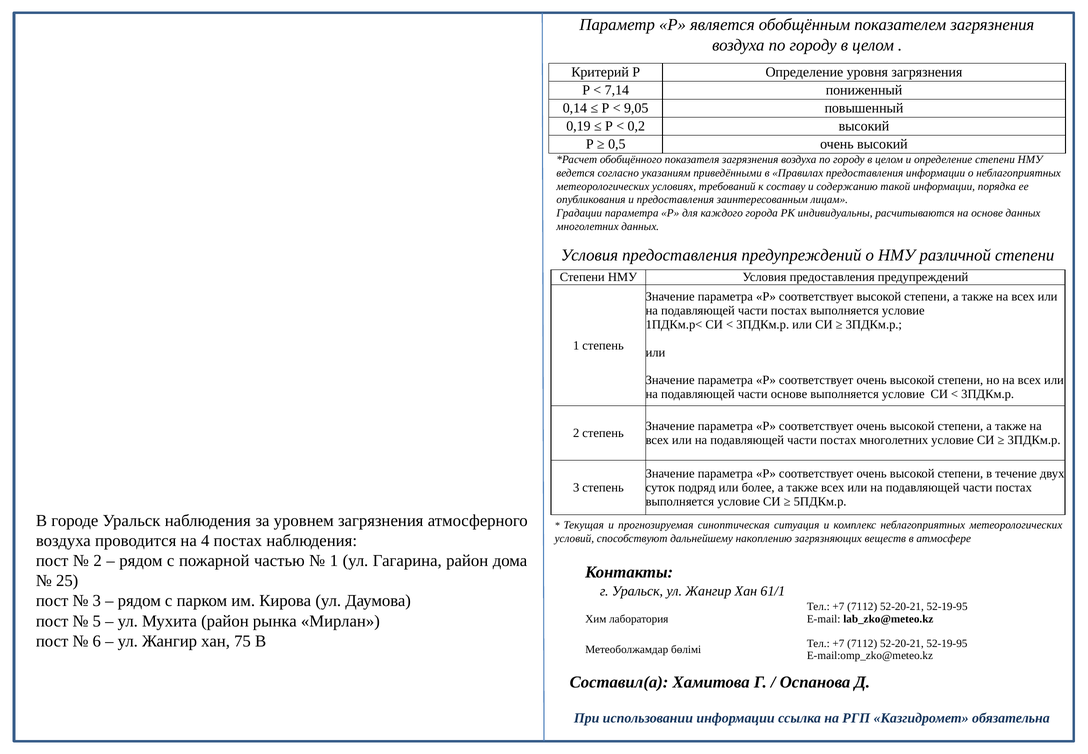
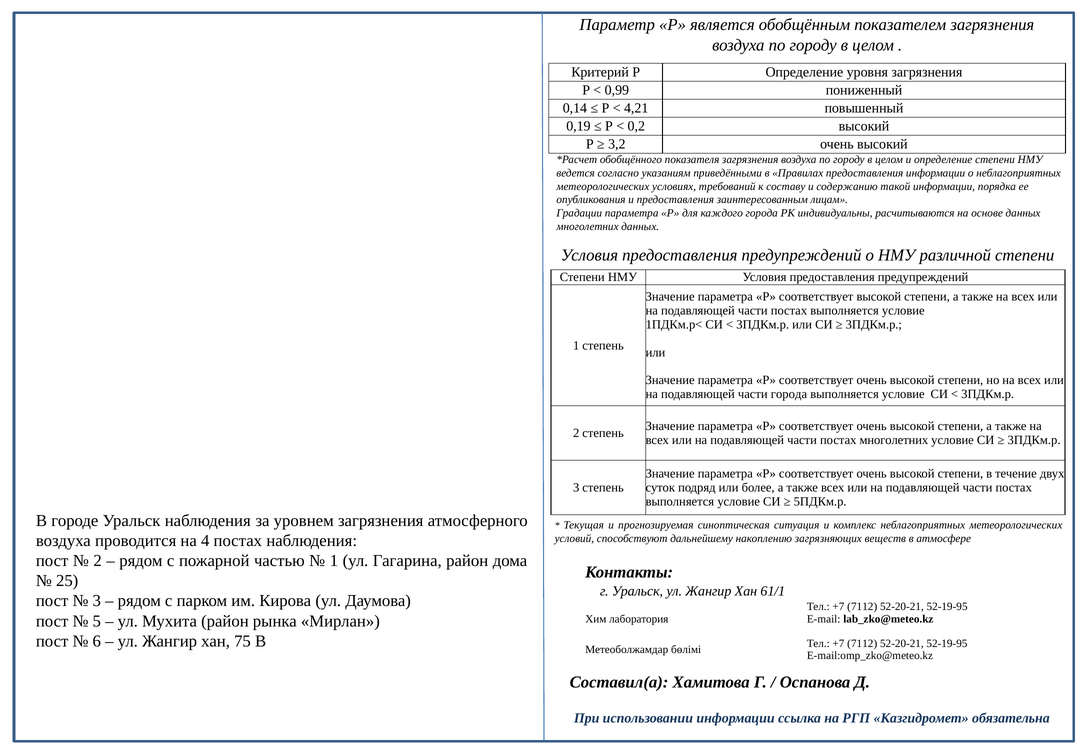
7,14: 7,14 -> 0,99
9,05: 9,05 -> 4,21
0,5: 0,5 -> 3,2
части основе: основе -> города
